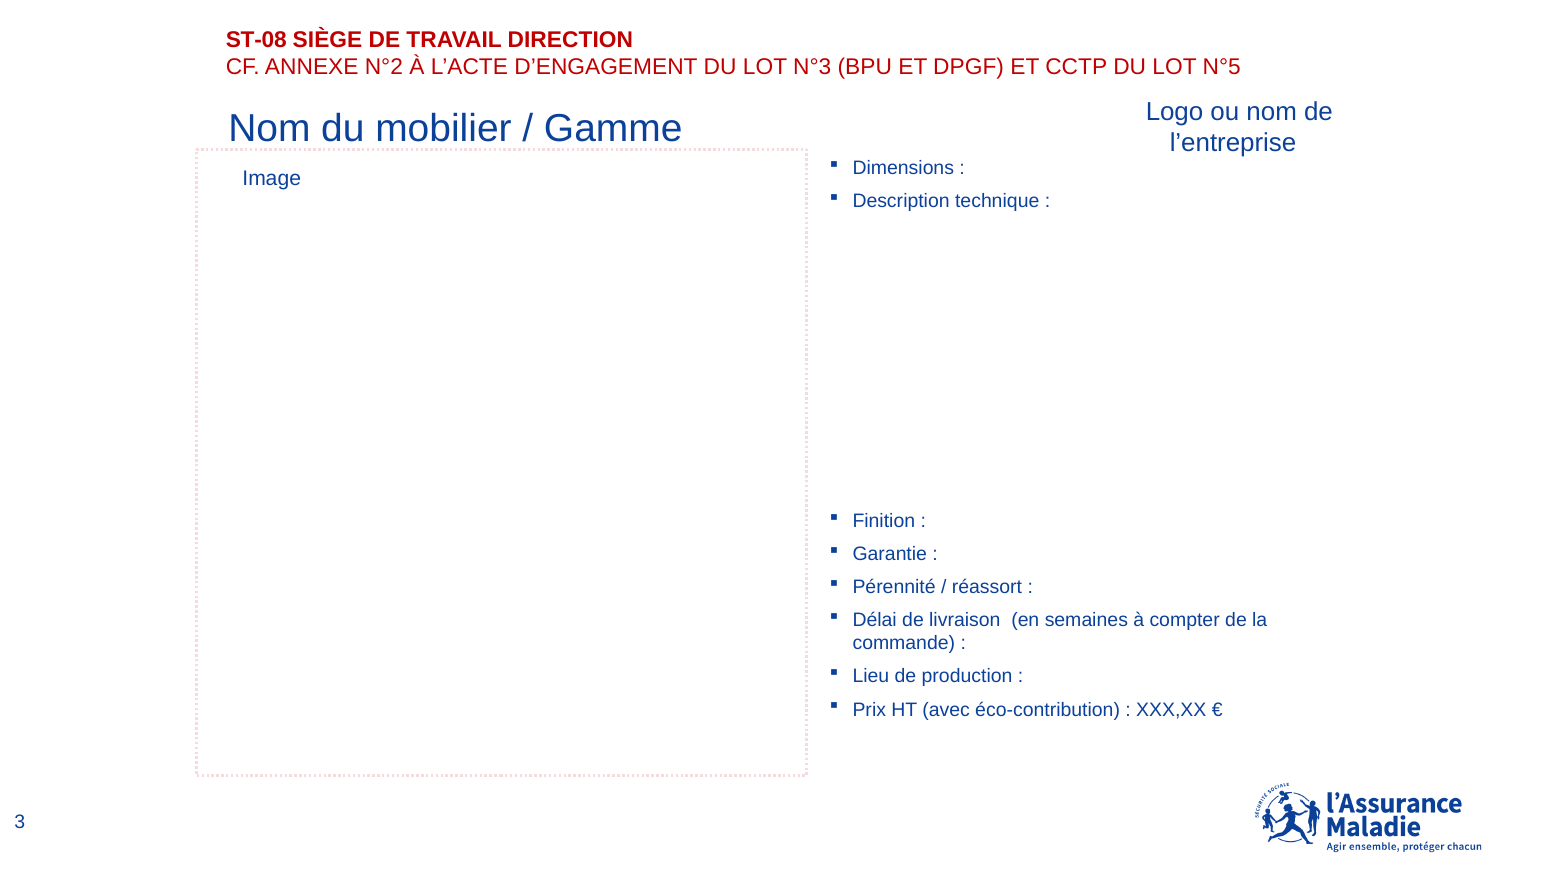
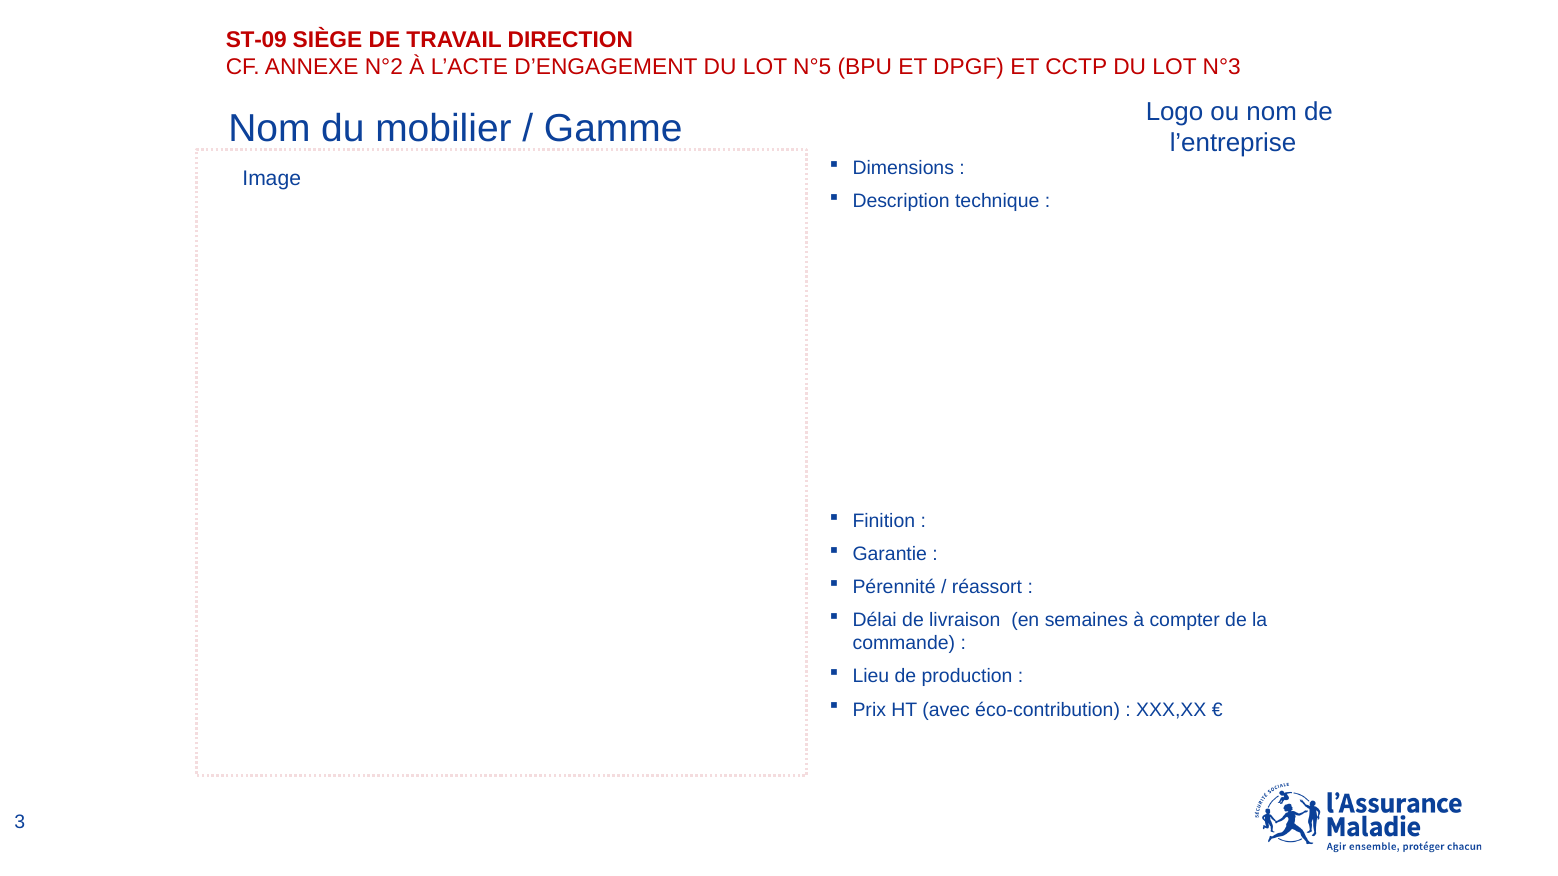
ST-08: ST-08 -> ST-09
N°3: N°3 -> N°5
N°5: N°5 -> N°3
